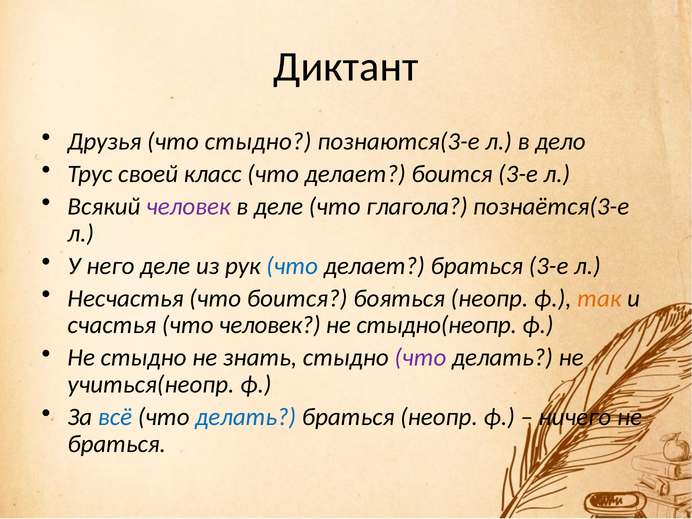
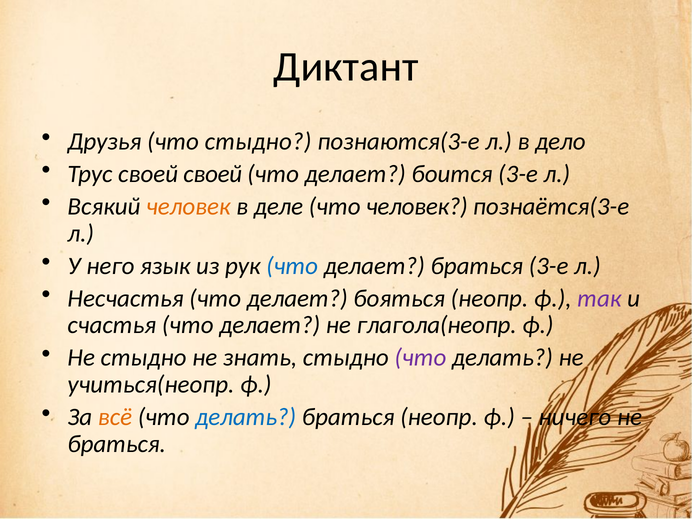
своей класс: класс -> своей
человек at (188, 206) colour: purple -> orange
что глагола: глагола -> человек
него деле: деле -> язык
Несчастья что боится: боится -> делает
так colour: orange -> purple
счастья что человек: человек -> делает
стыдно(неопр: стыдно(неопр -> глагола(неопр
всё colour: blue -> orange
